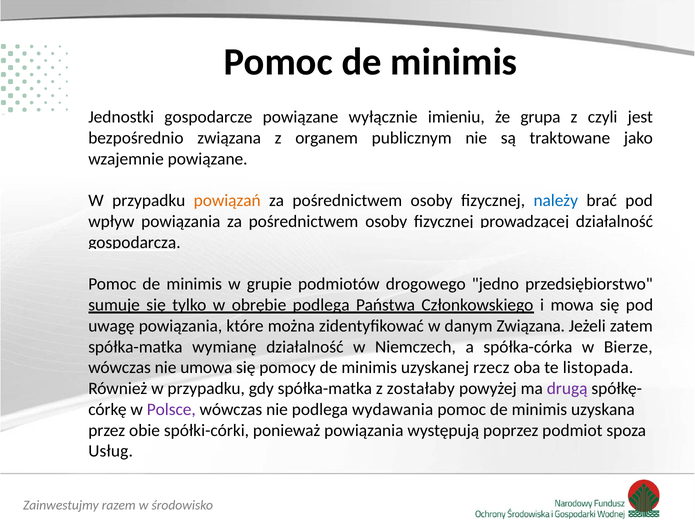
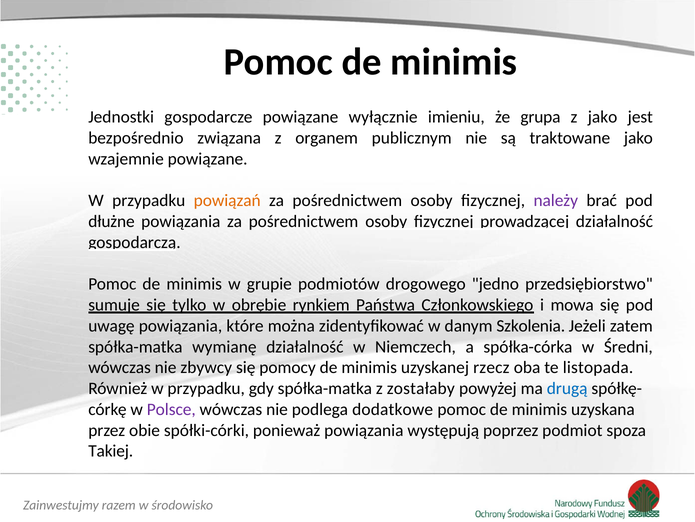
z czyli: czyli -> jako
należy colour: blue -> purple
wpływ: wpływ -> dłużne
obrębie podlega: podlega -> rynkiem
danym Związana: Związana -> Szkolenia
Bierze: Bierze -> Średni
umowa: umowa -> zbywcy
drugą colour: purple -> blue
wydawania: wydawania -> dodatkowe
Usług: Usług -> Takiej
